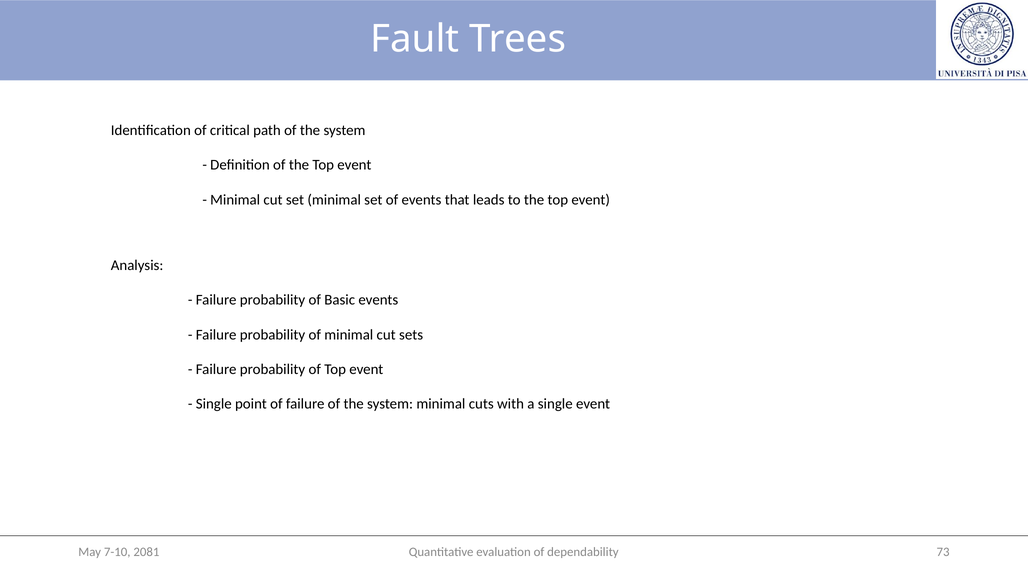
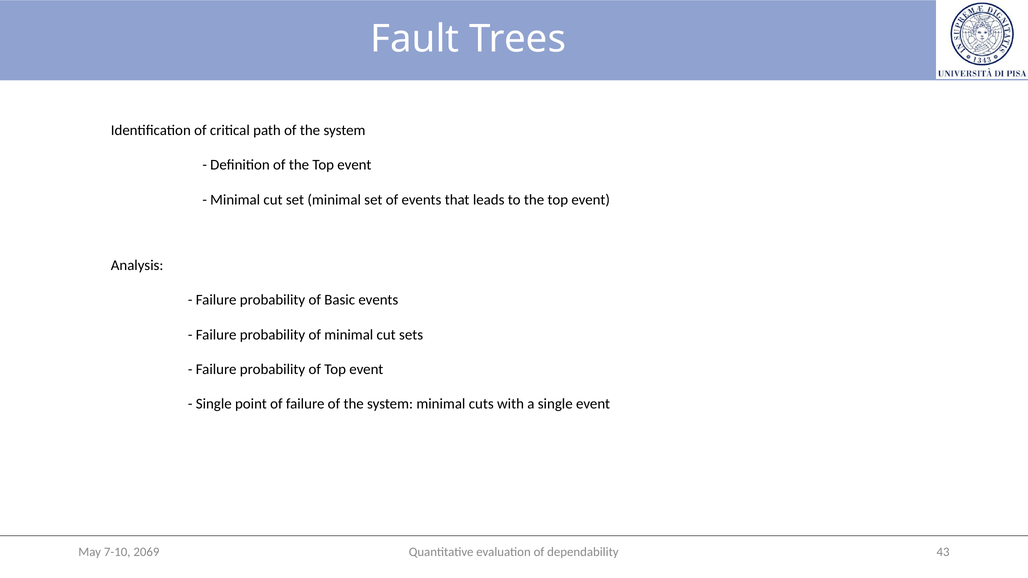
73: 73 -> 43
2081: 2081 -> 2069
